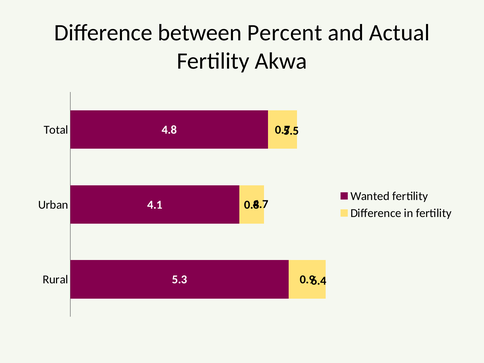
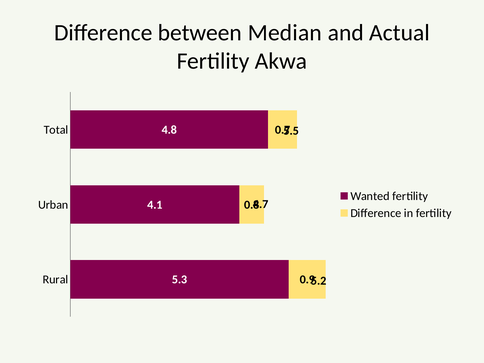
Percent: Percent -> Median
6.4: 6.4 -> 5.2
